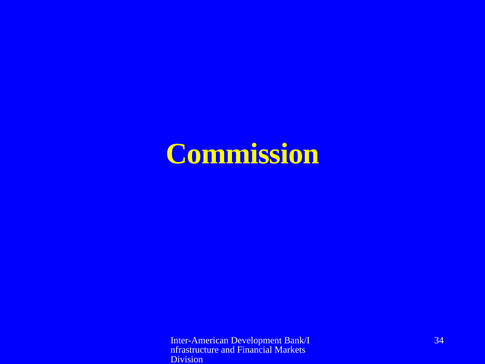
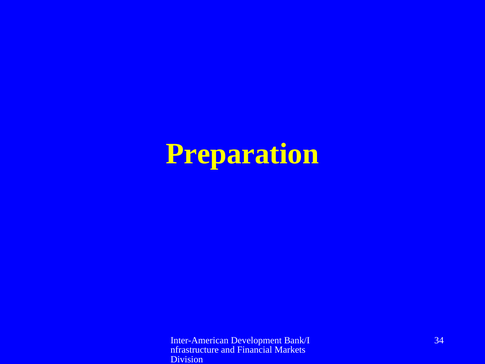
Commission: Commission -> Preparation
